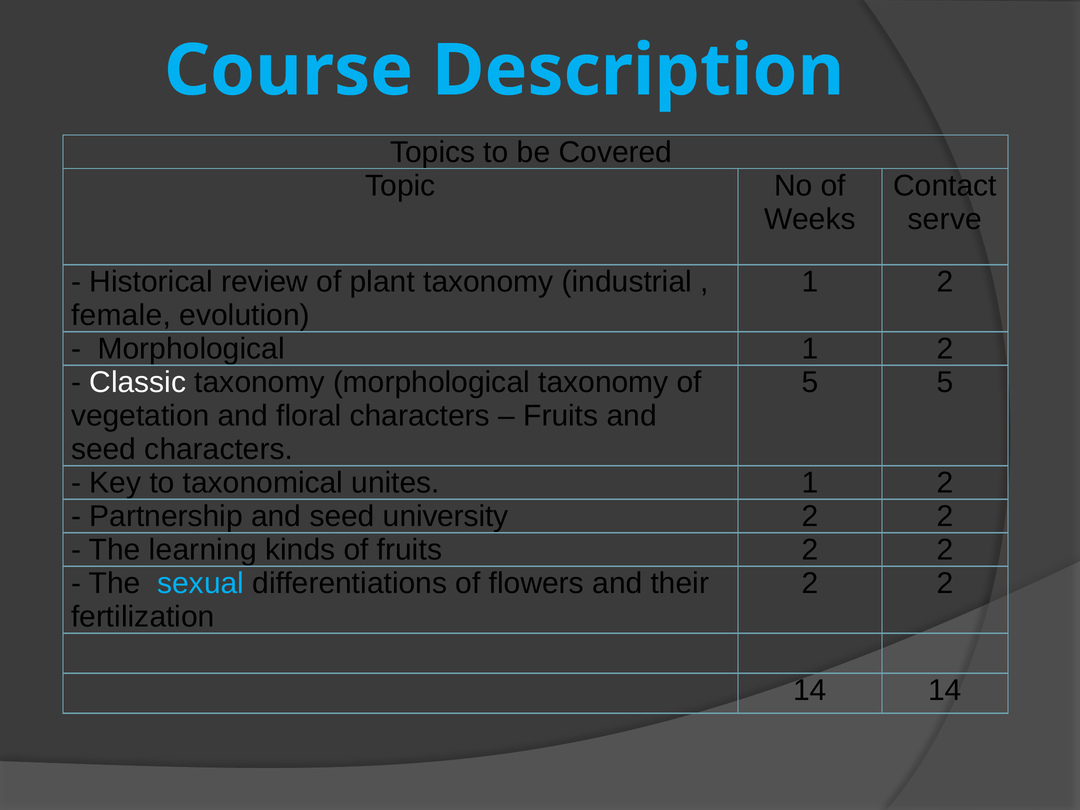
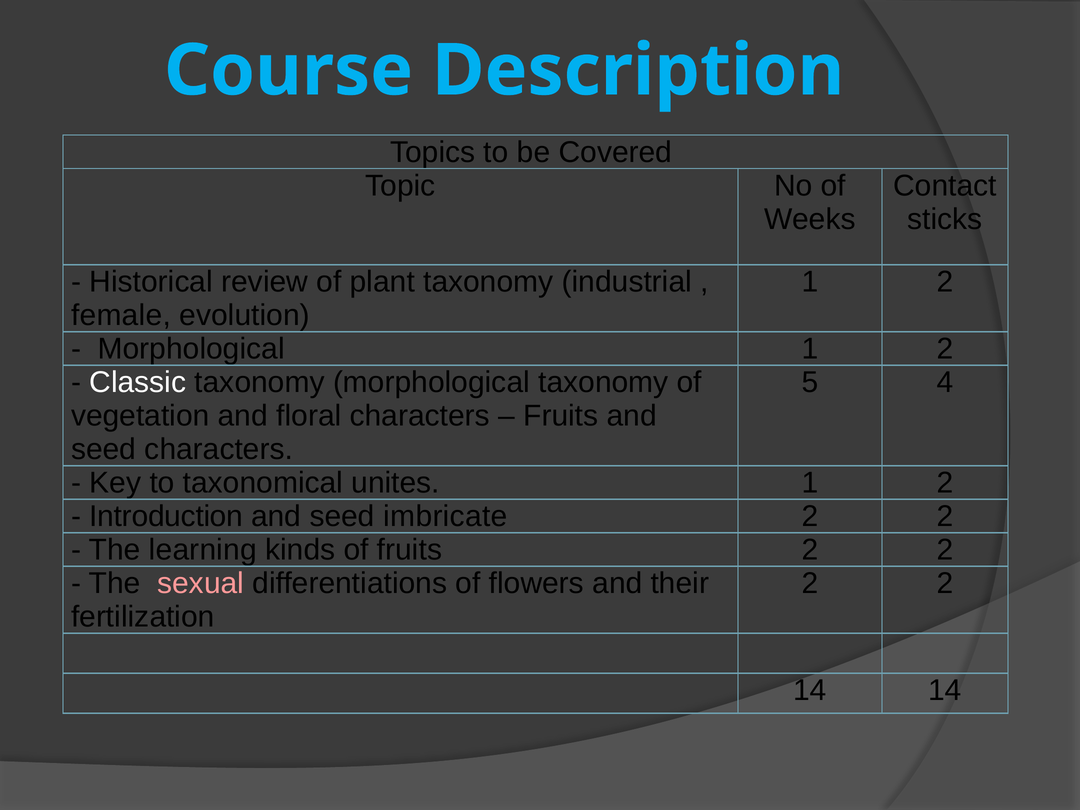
serve: serve -> sticks
5 5: 5 -> 4
Partnership: Partnership -> Introduction
university: university -> imbricate
sexual colour: light blue -> pink
